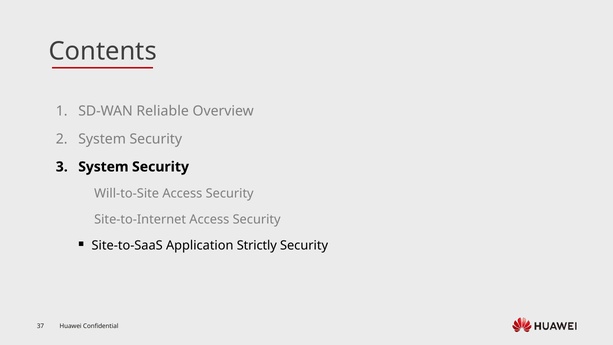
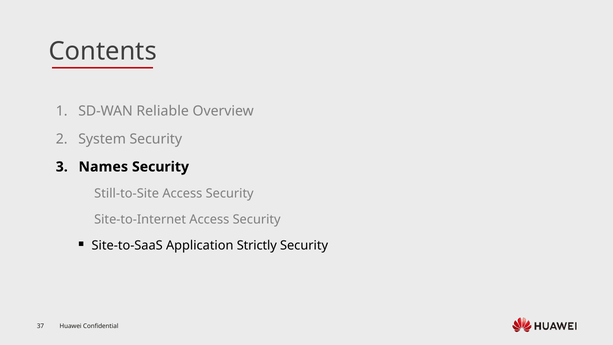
System at (103, 167): System -> Names
Will-to-Site: Will-to-Site -> Still-to-Site
